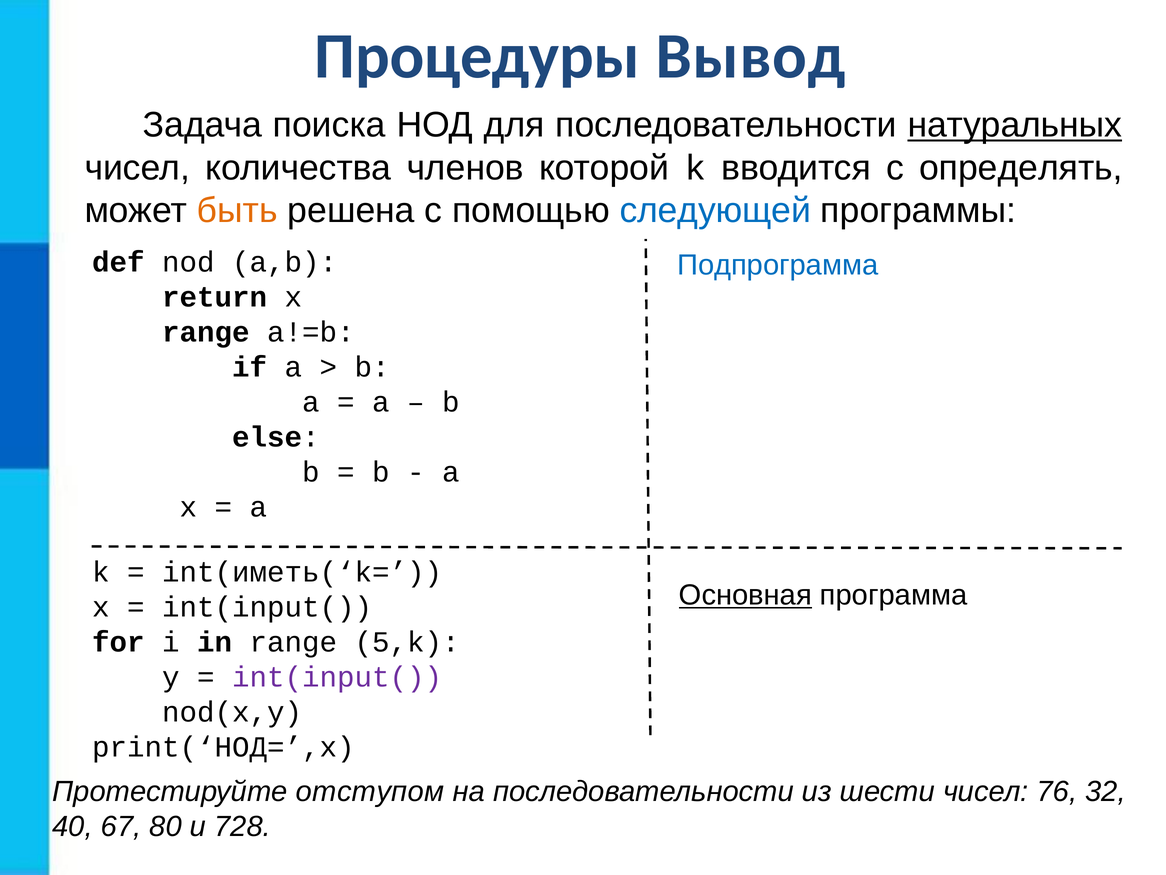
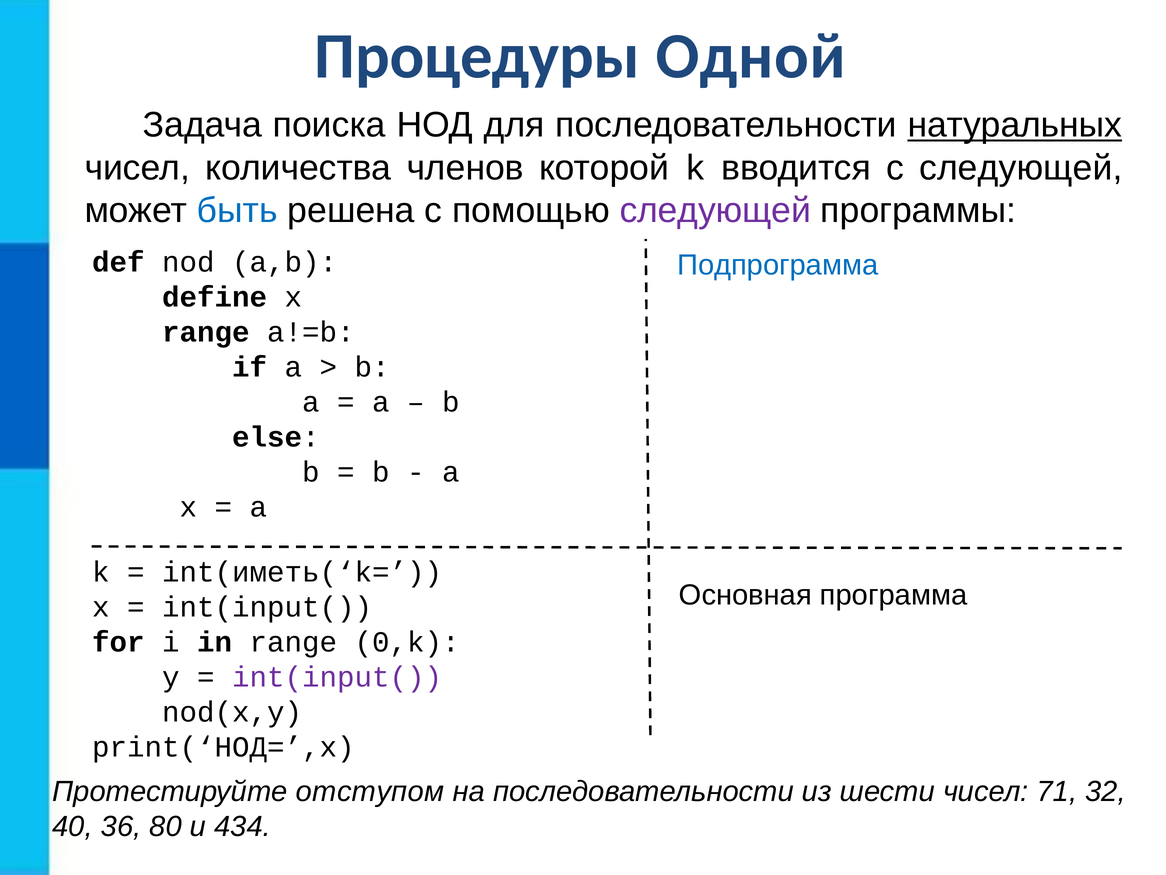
Вывод: Вывод -> Одной
с определять: определять -> следующей
быть colour: orange -> blue
следующей at (715, 211) colour: blue -> purple
return: return -> define
Основная underline: present -> none
5,k: 5,k -> 0,k
76: 76 -> 71
67: 67 -> 36
728: 728 -> 434
